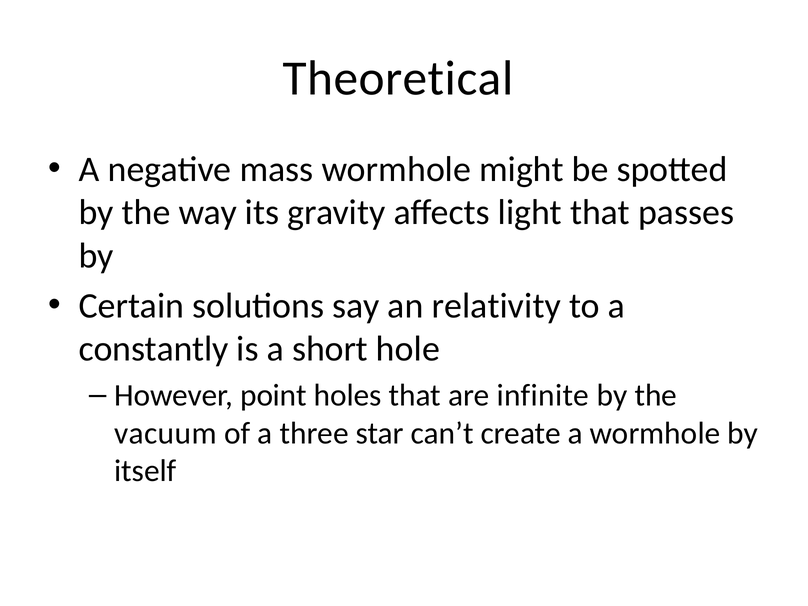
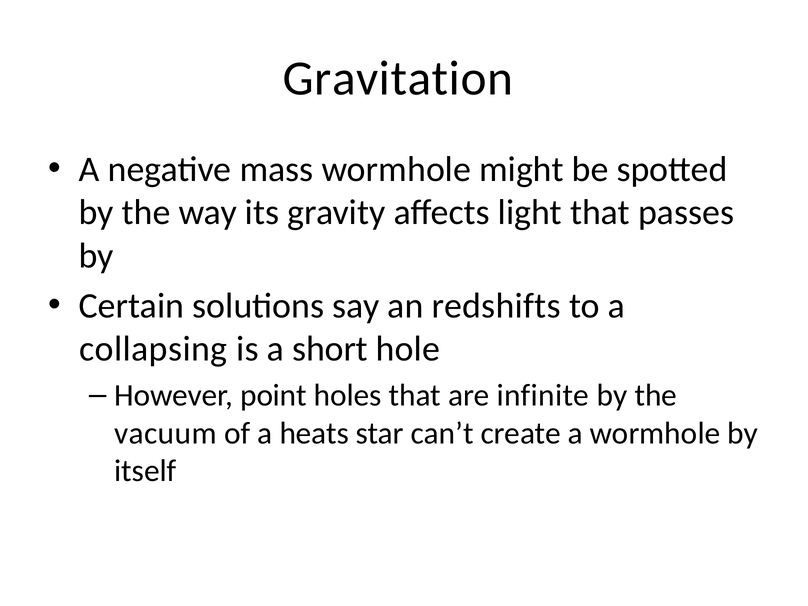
Theoretical: Theoretical -> Gravitation
relativity: relativity -> redshifts
constantly: constantly -> collapsing
three: three -> heats
